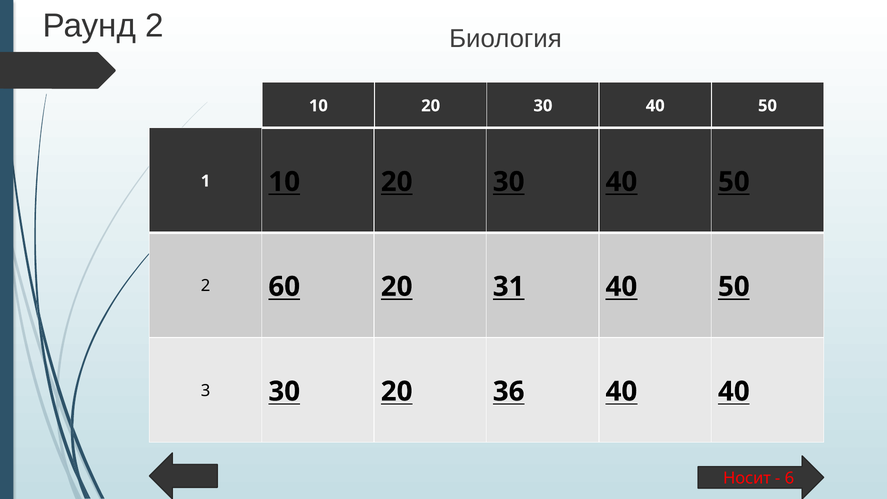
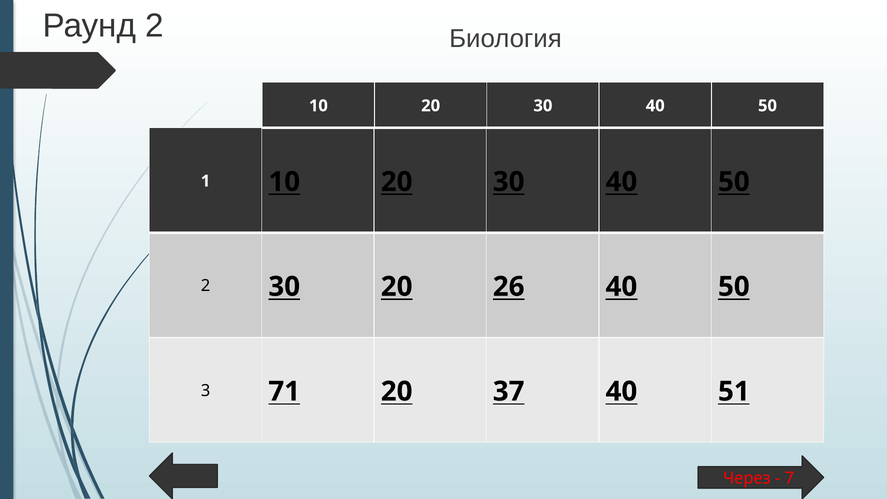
2 60: 60 -> 30
31: 31 -> 26
3 30: 30 -> 71
36: 36 -> 37
40 40: 40 -> 51
Носит: Носит -> Через
6: 6 -> 7
